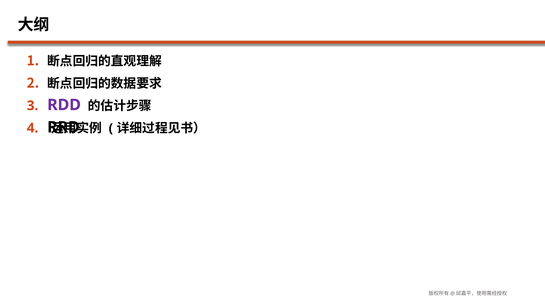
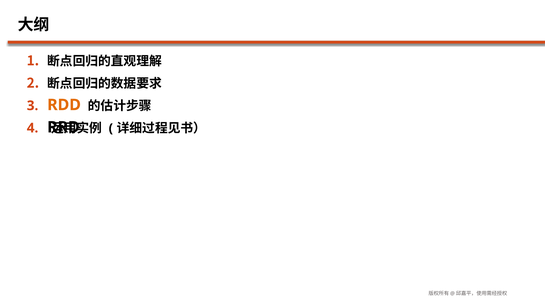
RDD colour: purple -> orange
